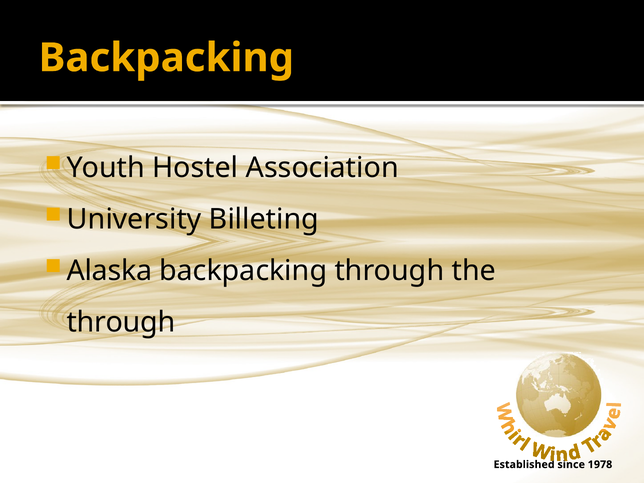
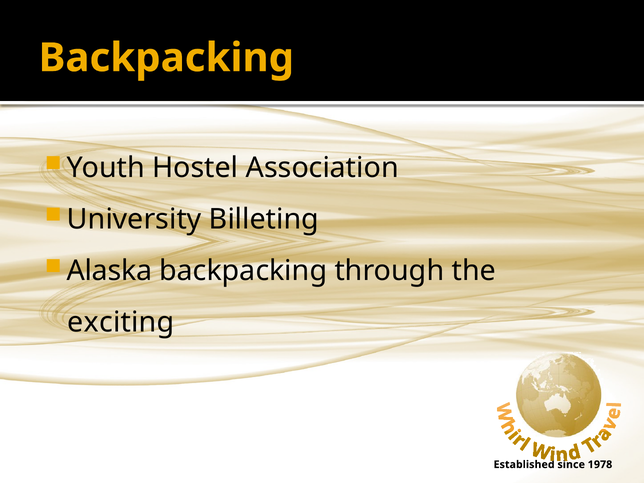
through at (121, 322): through -> exciting
